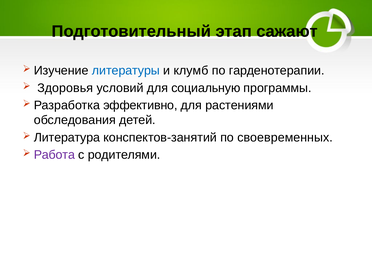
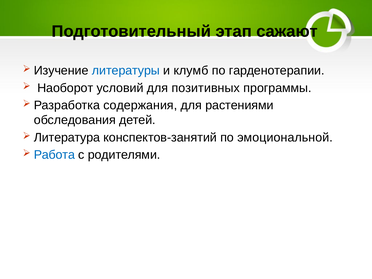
Здоровья: Здоровья -> Наоборот
социальную: социальную -> позитивных
эффективно: эффективно -> содержания
своевременных: своевременных -> эмоциональной
Работа colour: purple -> blue
